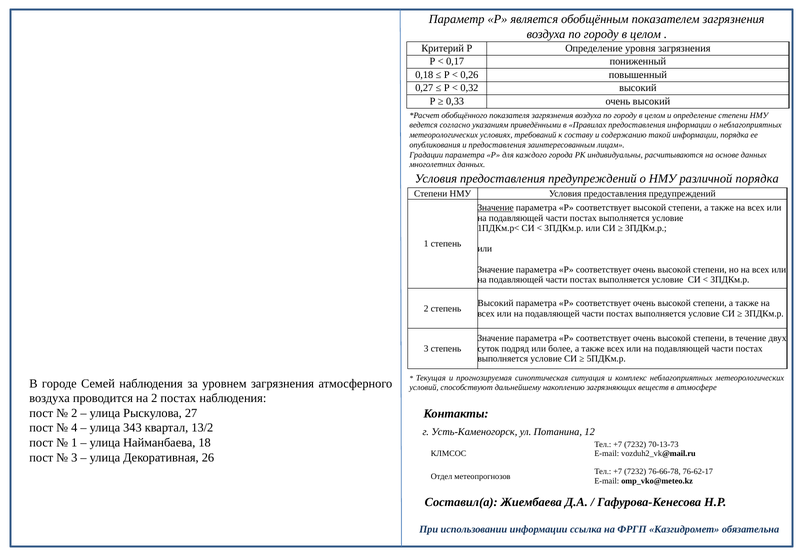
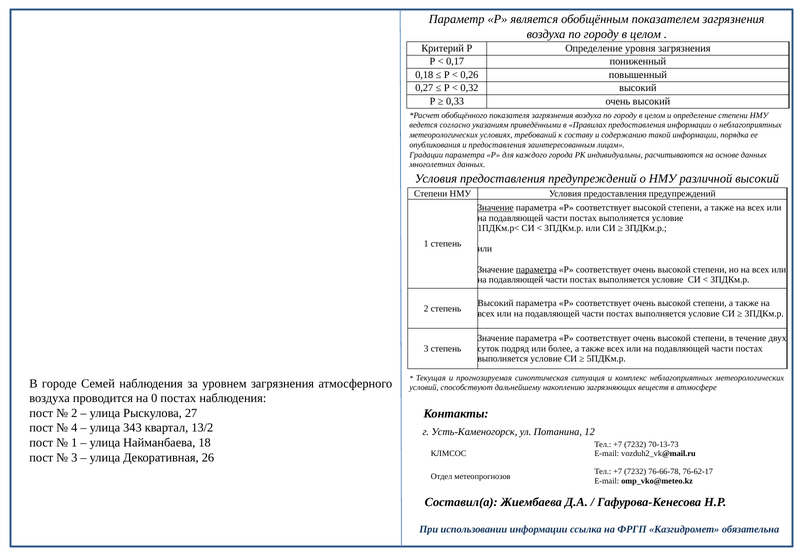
различной порядка: порядка -> высокий
параметра at (536, 269) underline: none -> present
на 2: 2 -> 0
